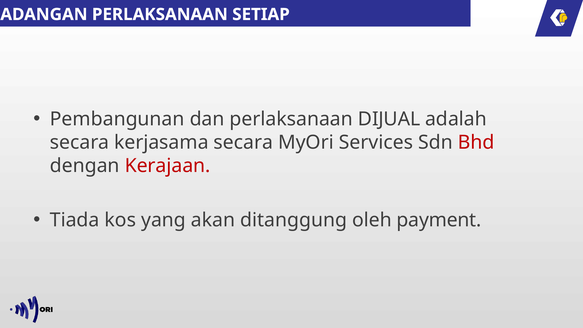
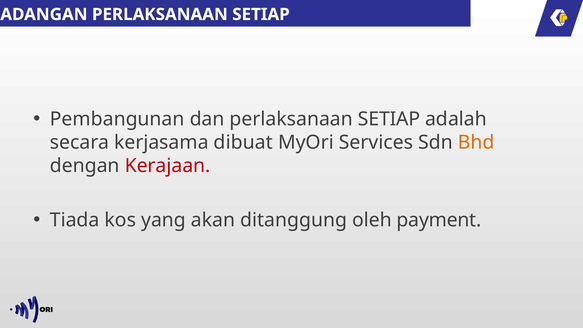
dan perlaksanaan DIJUAL: DIJUAL -> SETIAP
kerjasama secara: secara -> dibuat
Bhd colour: red -> orange
